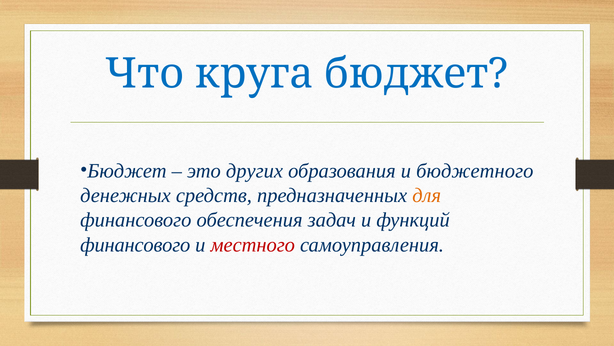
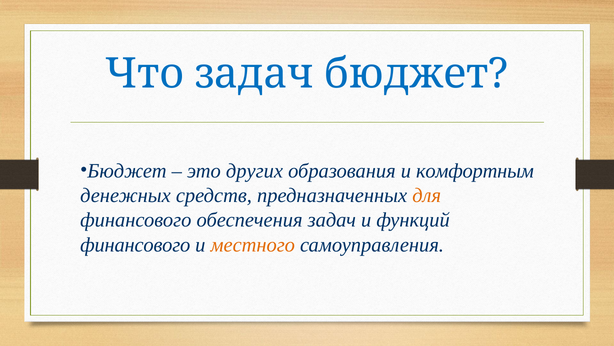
Что круга: круга -> задач
бюджетного: бюджетного -> комфортным
местного colour: red -> orange
